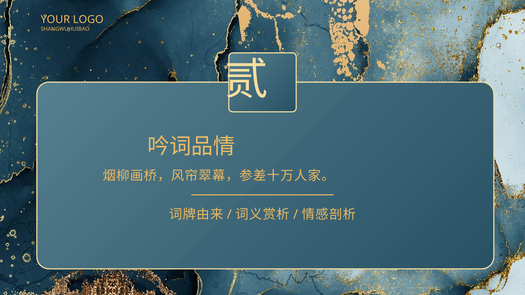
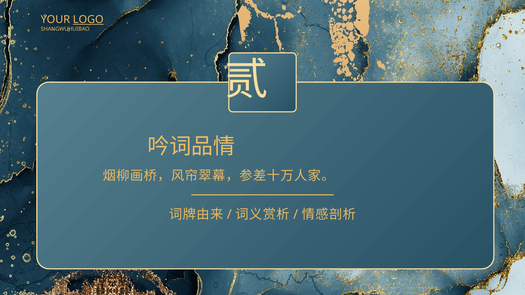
LOGO underline: none -> present
